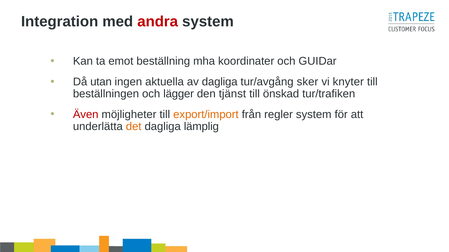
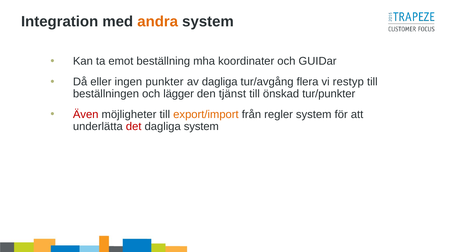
andra colour: red -> orange
utan: utan -> eller
aktuella: aktuella -> punkter
sker: sker -> flera
knyter: knyter -> restyp
tur/trafiken: tur/trafiken -> tur/punkter
det colour: orange -> red
dagliga lämplig: lämplig -> system
